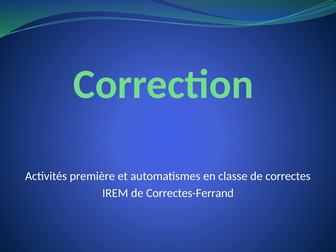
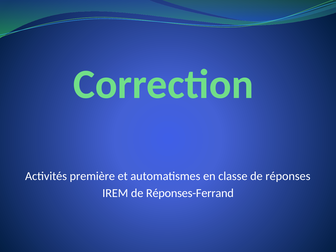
correctes: correctes -> réponses
Correctes-Ferrand: Correctes-Ferrand -> Réponses-Ferrand
